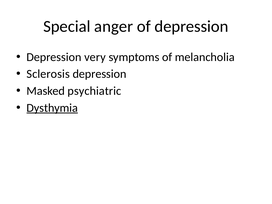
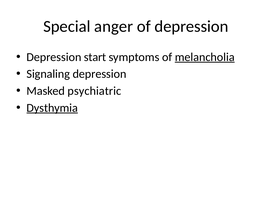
very: very -> start
melancholia underline: none -> present
Sclerosis: Sclerosis -> Signaling
